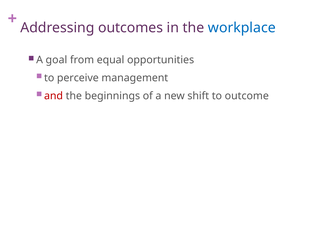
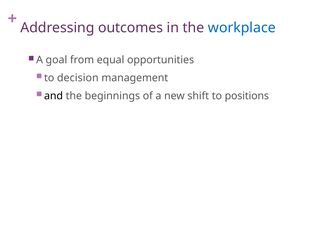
perceive: perceive -> decision
and colour: red -> black
outcome: outcome -> positions
